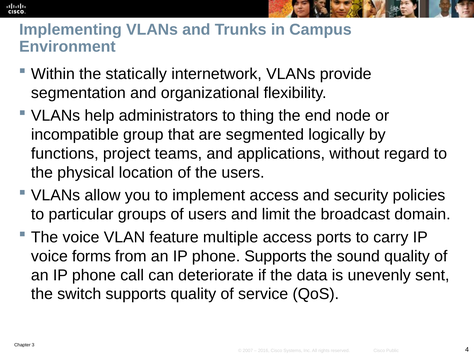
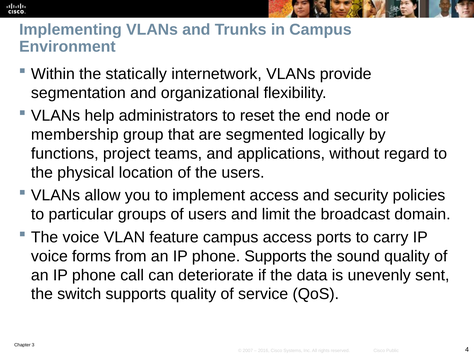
thing: thing -> reset
incompatible: incompatible -> membership
feature multiple: multiple -> campus
